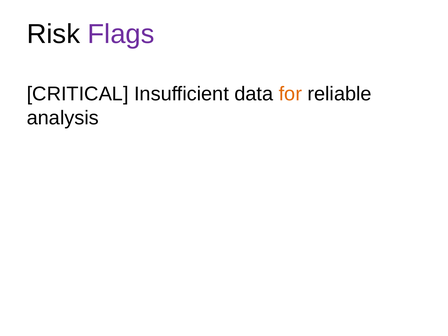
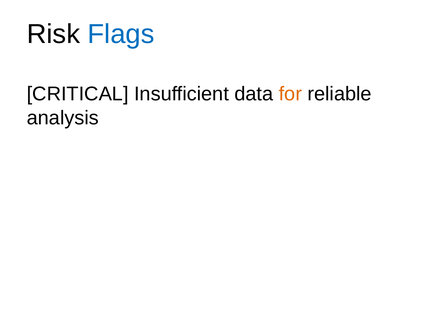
Flags colour: purple -> blue
